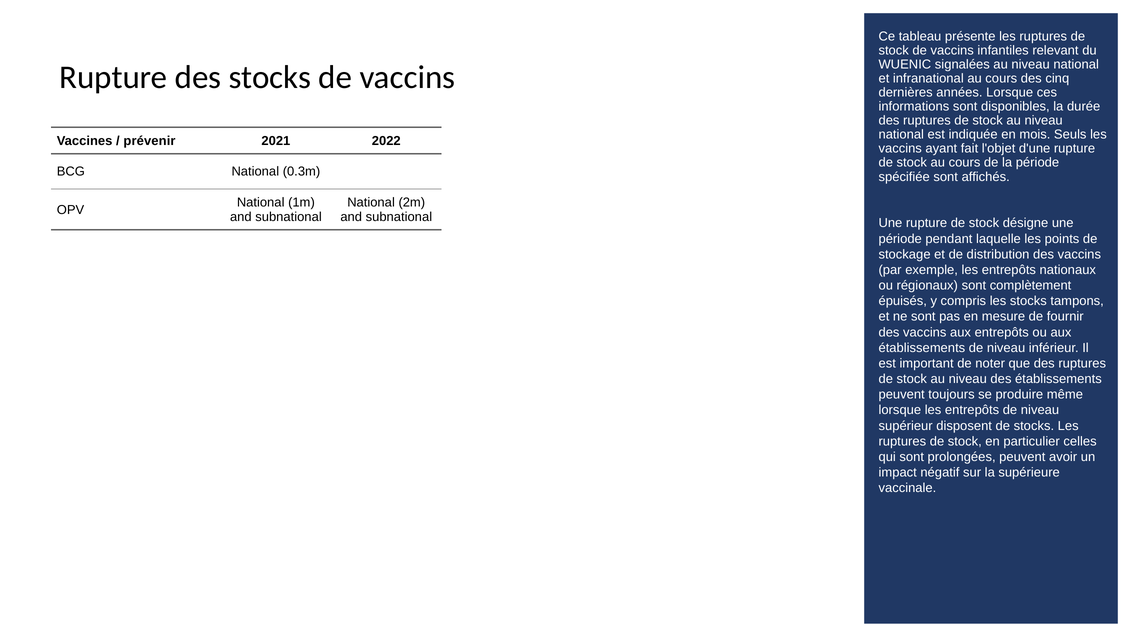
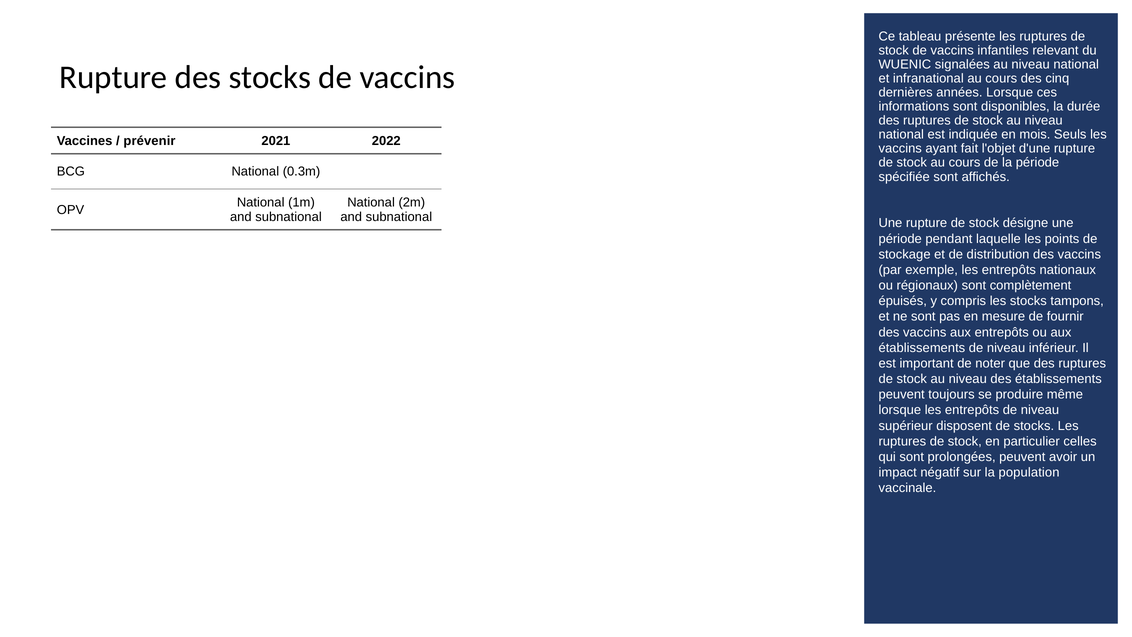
supérieure: supérieure -> population
